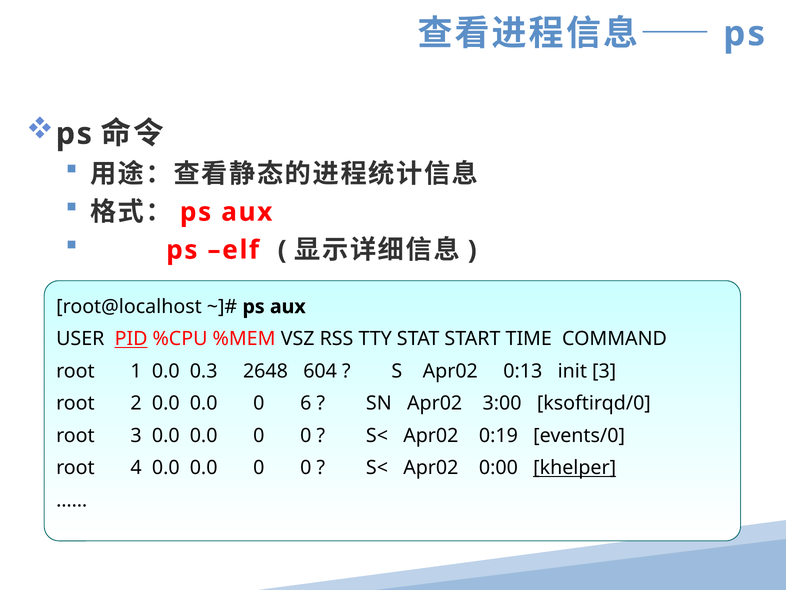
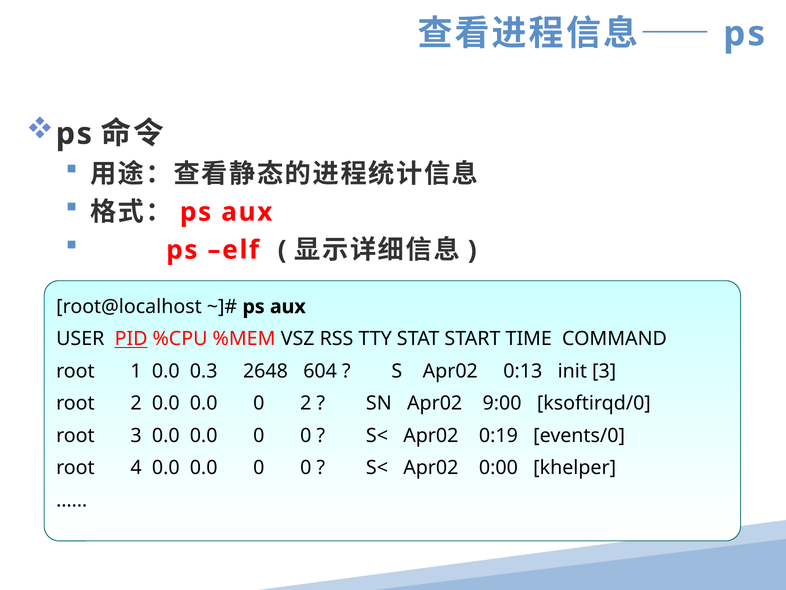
0 6: 6 -> 2
3:00: 3:00 -> 9:00
khelper underline: present -> none
